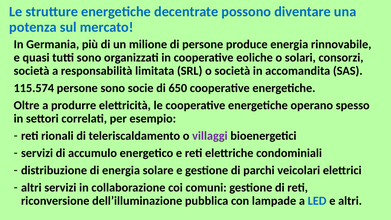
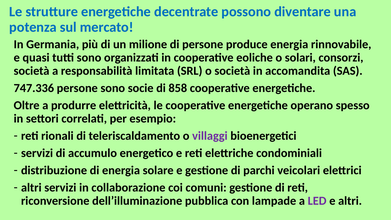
115.574: 115.574 -> 747.336
650: 650 -> 858
LED colour: blue -> purple
